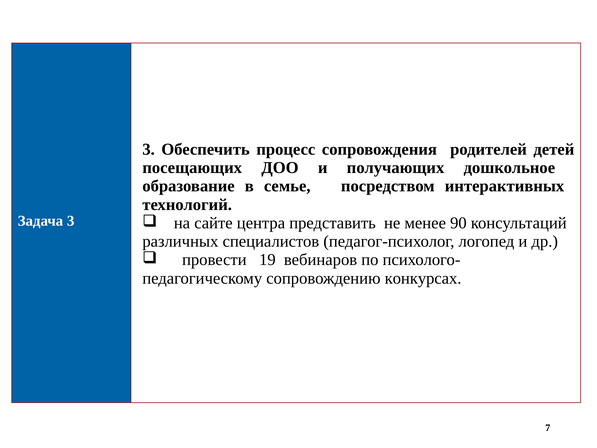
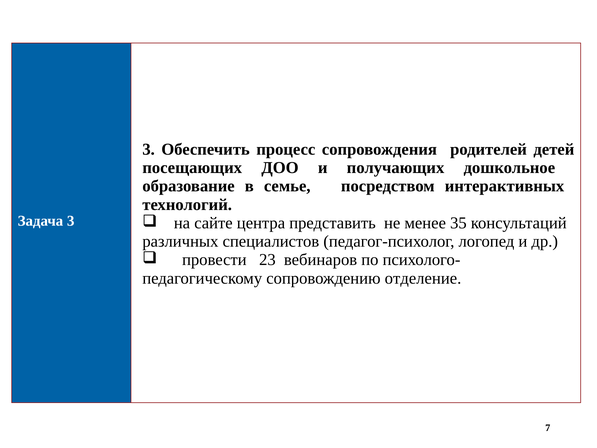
90: 90 -> 35
19: 19 -> 23
конкурсах: конкурсах -> отделение
